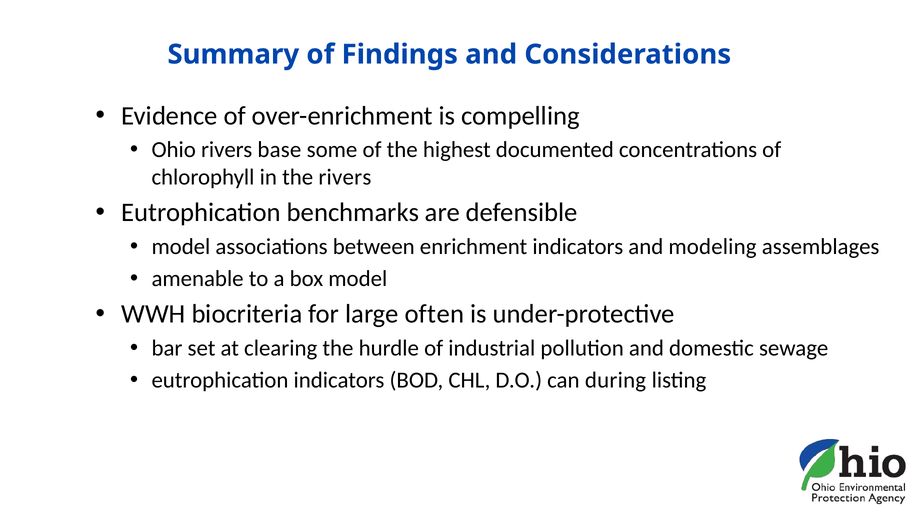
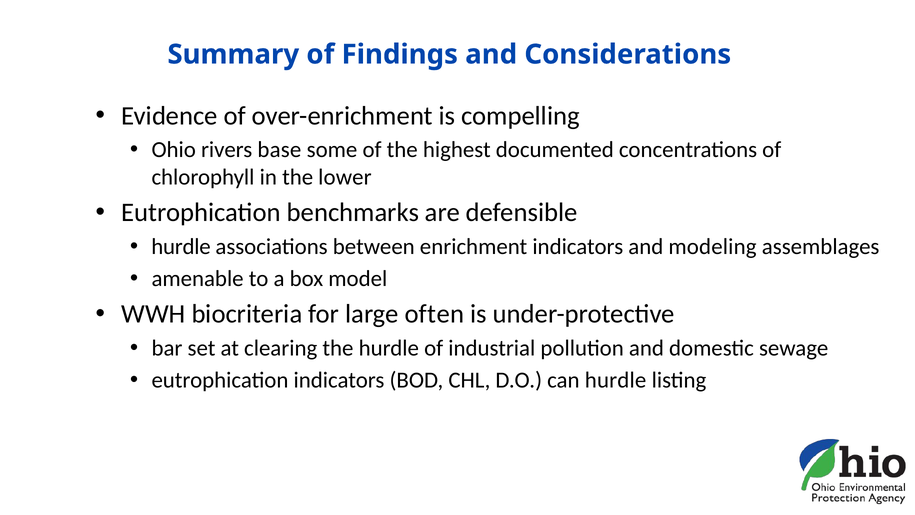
the rivers: rivers -> lower
model at (181, 247): model -> hurdle
can during: during -> hurdle
